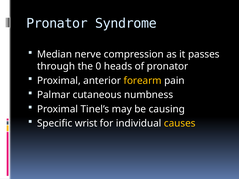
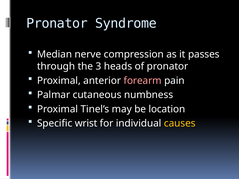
0: 0 -> 3
forearm colour: yellow -> pink
causing: causing -> location
